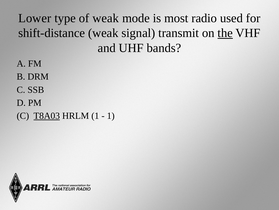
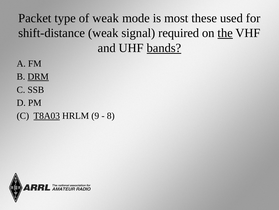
Lower: Lower -> Packet
radio: radio -> these
transmit: transmit -> required
bands underline: none -> present
DRM underline: none -> present
HRLM 1: 1 -> 9
1 at (111, 115): 1 -> 8
